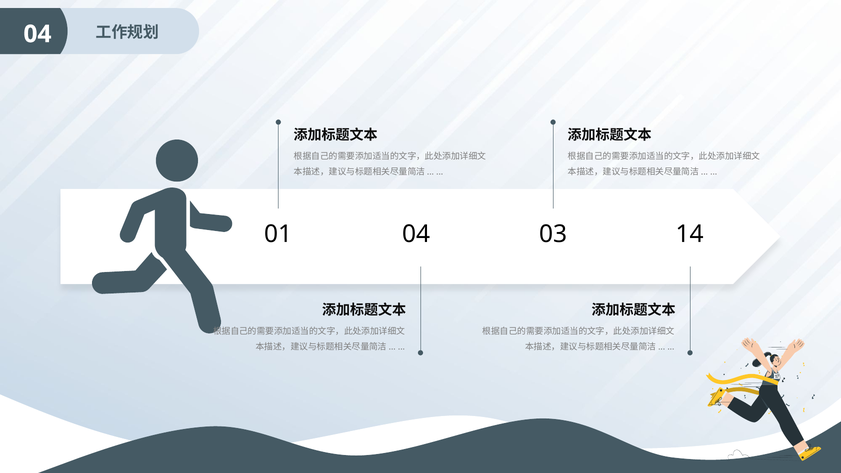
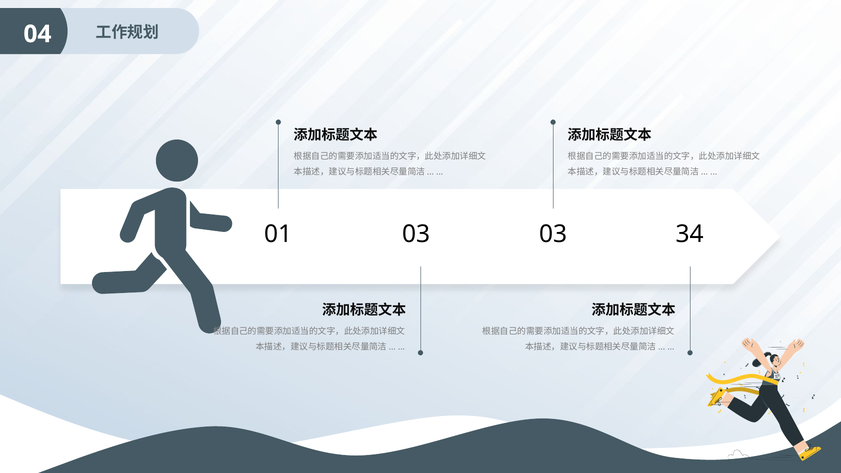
01 04: 04 -> 03
14: 14 -> 34
